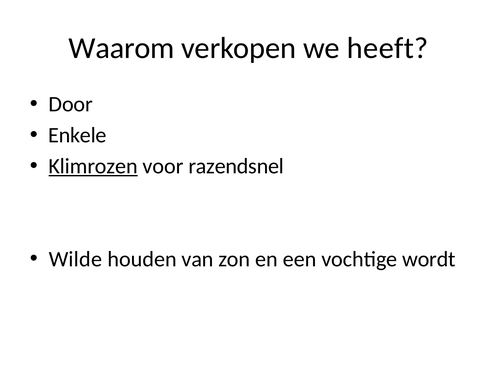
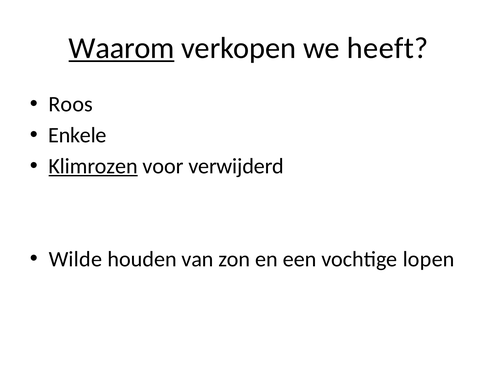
Waarom underline: none -> present
Door: Door -> Roos
razendsnel: razendsnel -> verwijderd
wordt: wordt -> lopen
